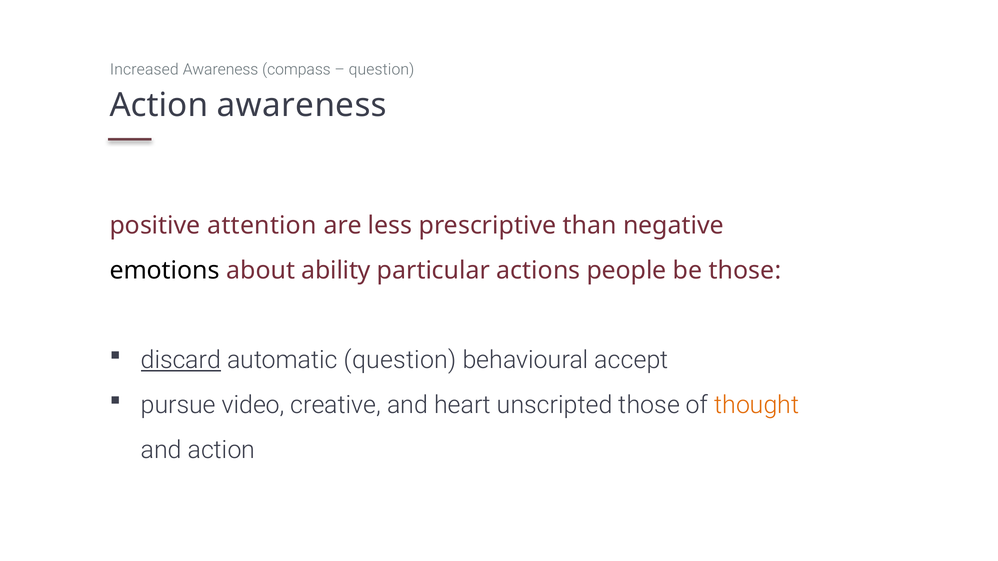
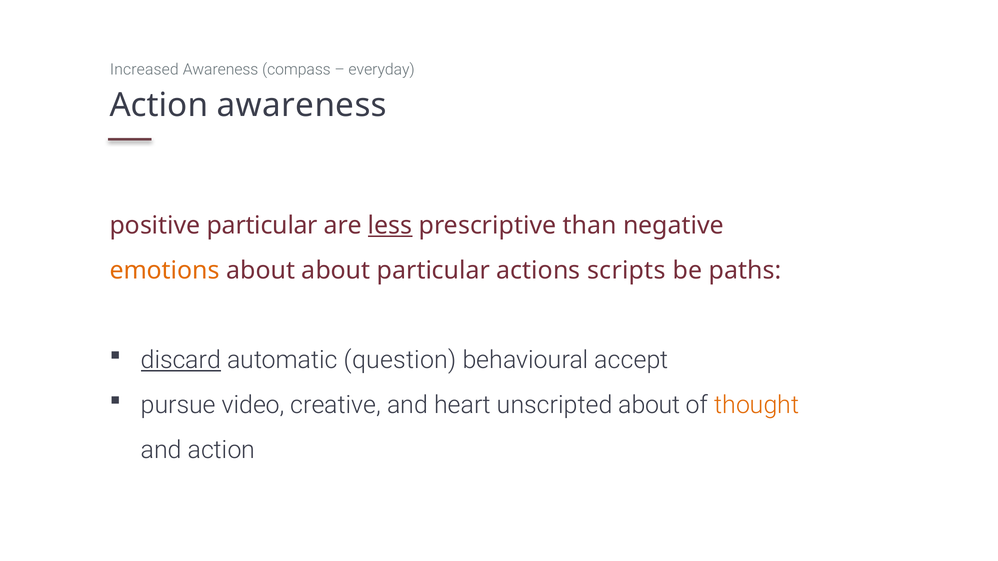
question at (381, 69): question -> everyday
positive attention: attention -> particular
less underline: none -> present
emotions colour: black -> orange
about ability: ability -> about
people: people -> scripts
be those: those -> paths
unscripted those: those -> about
